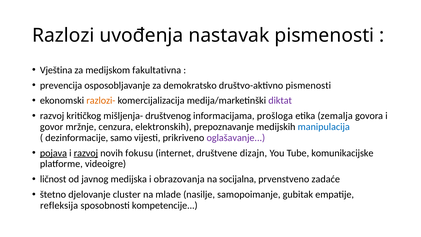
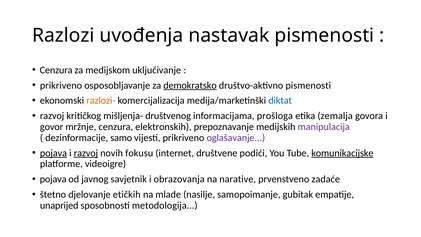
Vještina at (56, 70): Vještina -> Cenzura
fakultativna: fakultativna -> uključivanje
prevencija at (61, 85): prevencija -> prikriveno
demokratsko underline: none -> present
diktat colour: purple -> blue
manipulacija colour: blue -> purple
dizajn: dizajn -> podići
komunikacijske underline: none -> present
ličnost at (53, 179): ličnost -> pojava
medijska: medijska -> savjetnik
socijalna: socijalna -> narative
cluster: cluster -> etičkih
refleksija: refleksija -> unaprijed
kompetencije: kompetencije -> metodologija
